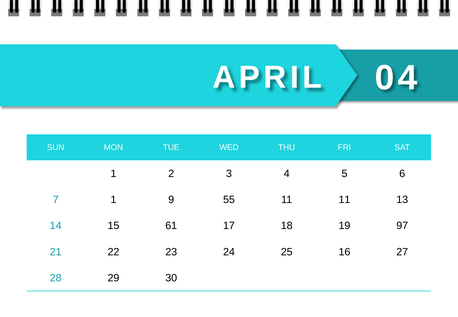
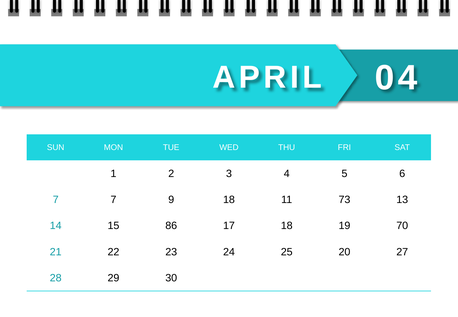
7 1: 1 -> 7
9 55: 55 -> 18
11 11: 11 -> 73
61: 61 -> 86
97: 97 -> 70
16: 16 -> 20
